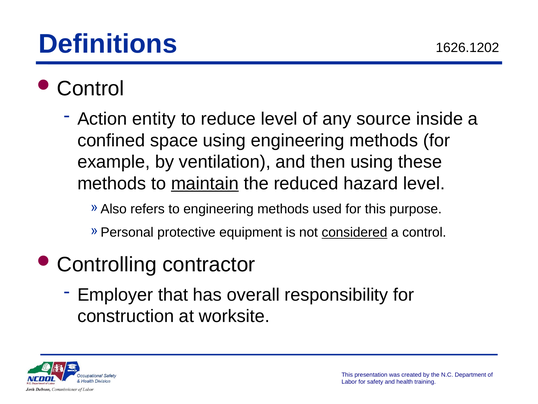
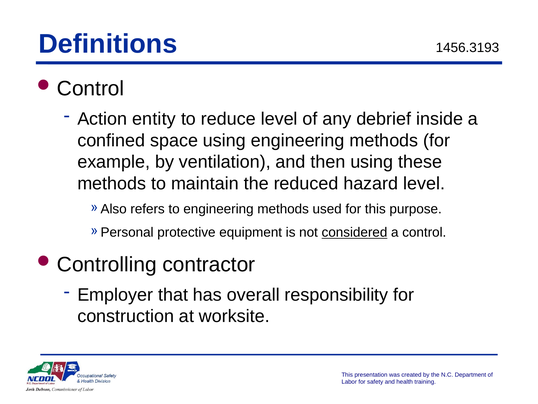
1626.1202: 1626.1202 -> 1456.3193
source: source -> debrief
maintain underline: present -> none
